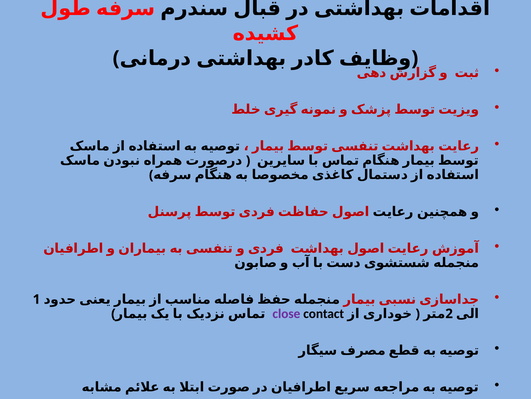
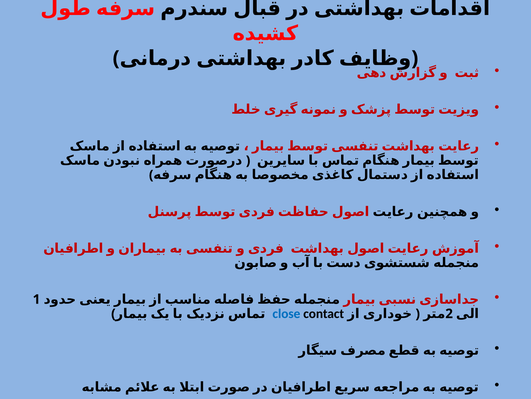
close colour: purple -> blue
